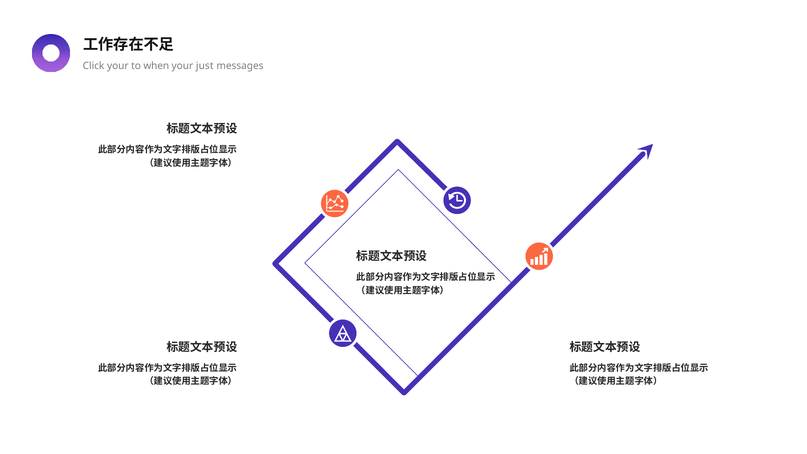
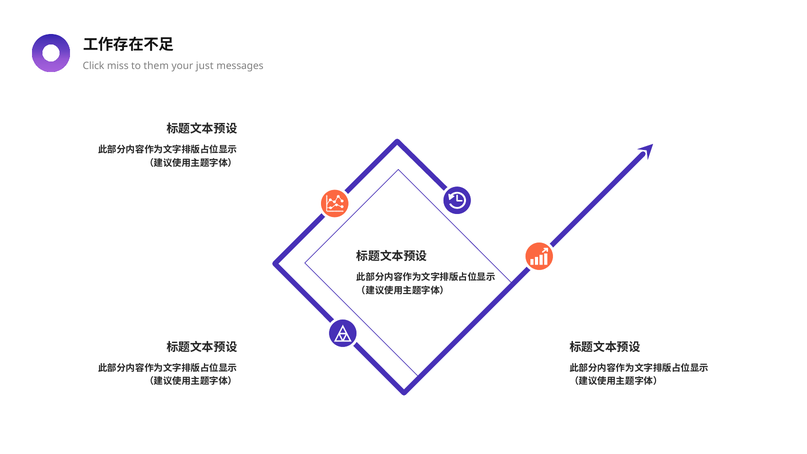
Click your: your -> miss
when: when -> them
